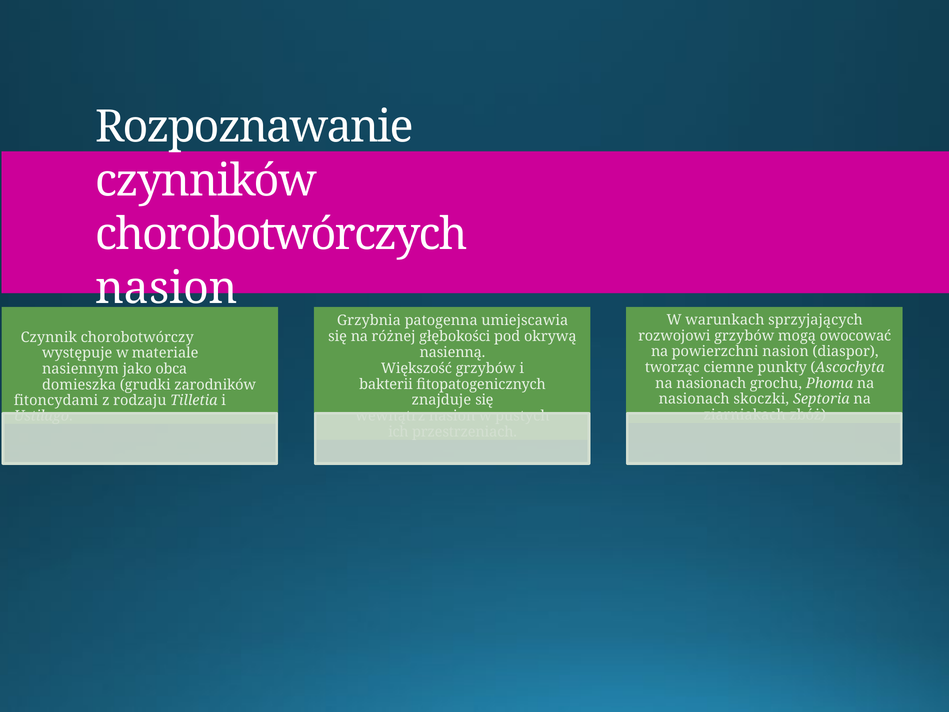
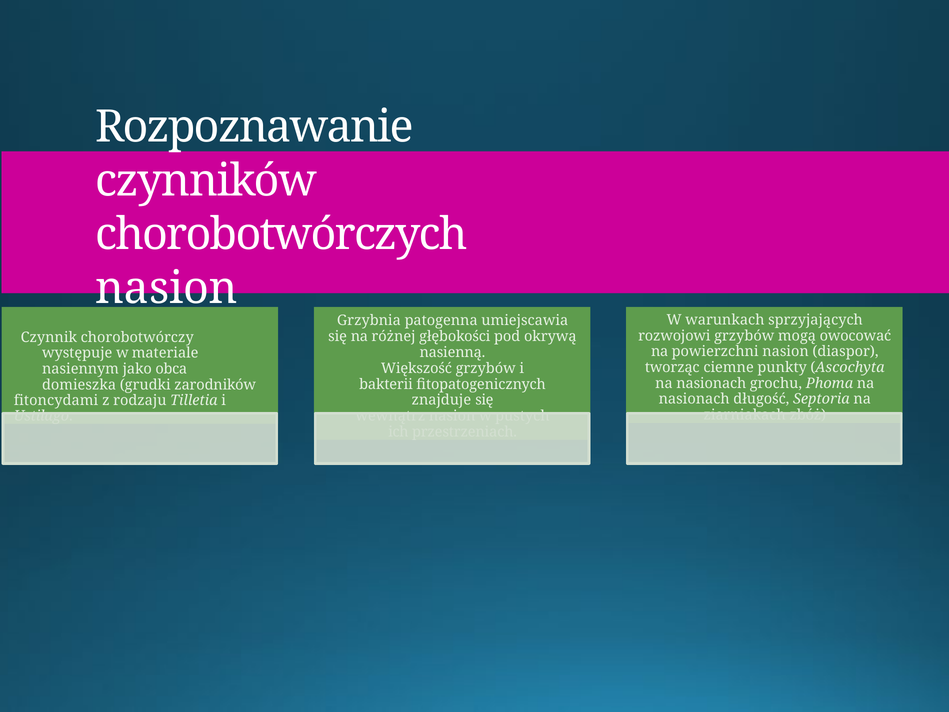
skoczki: skoczki -> długość
